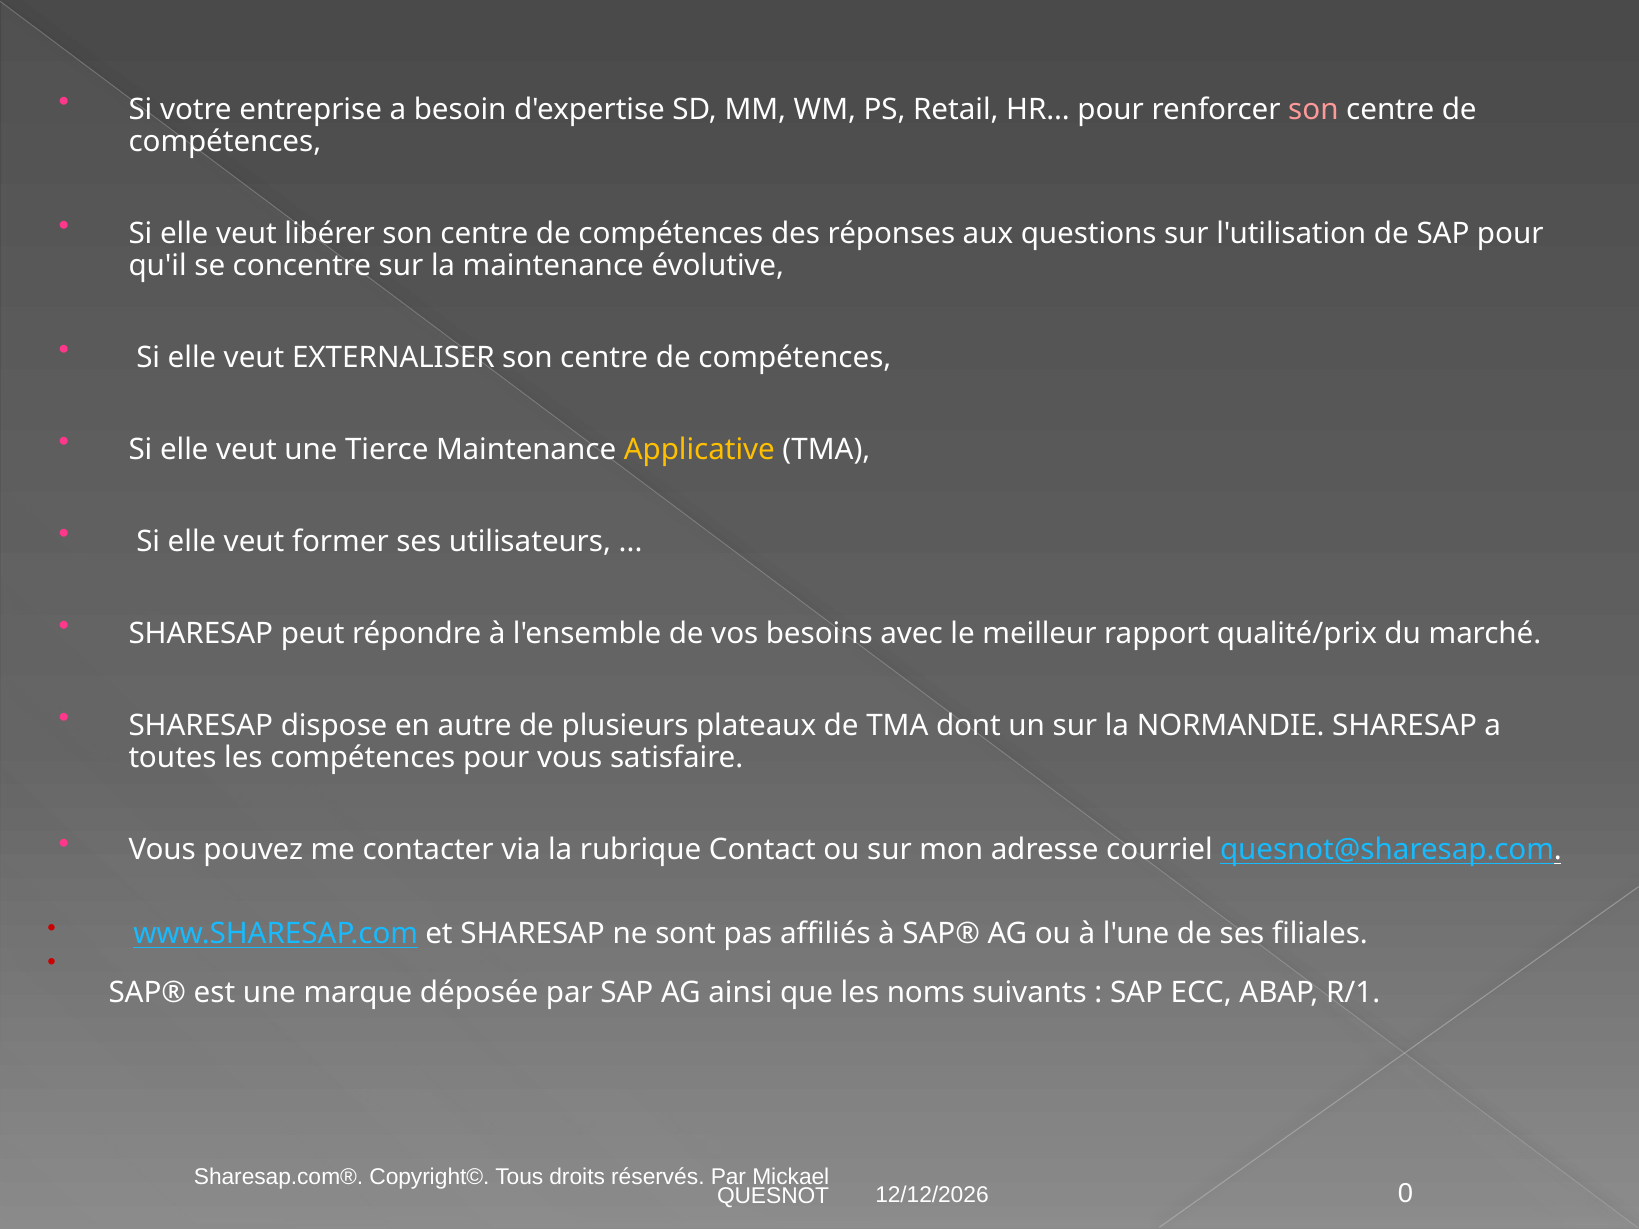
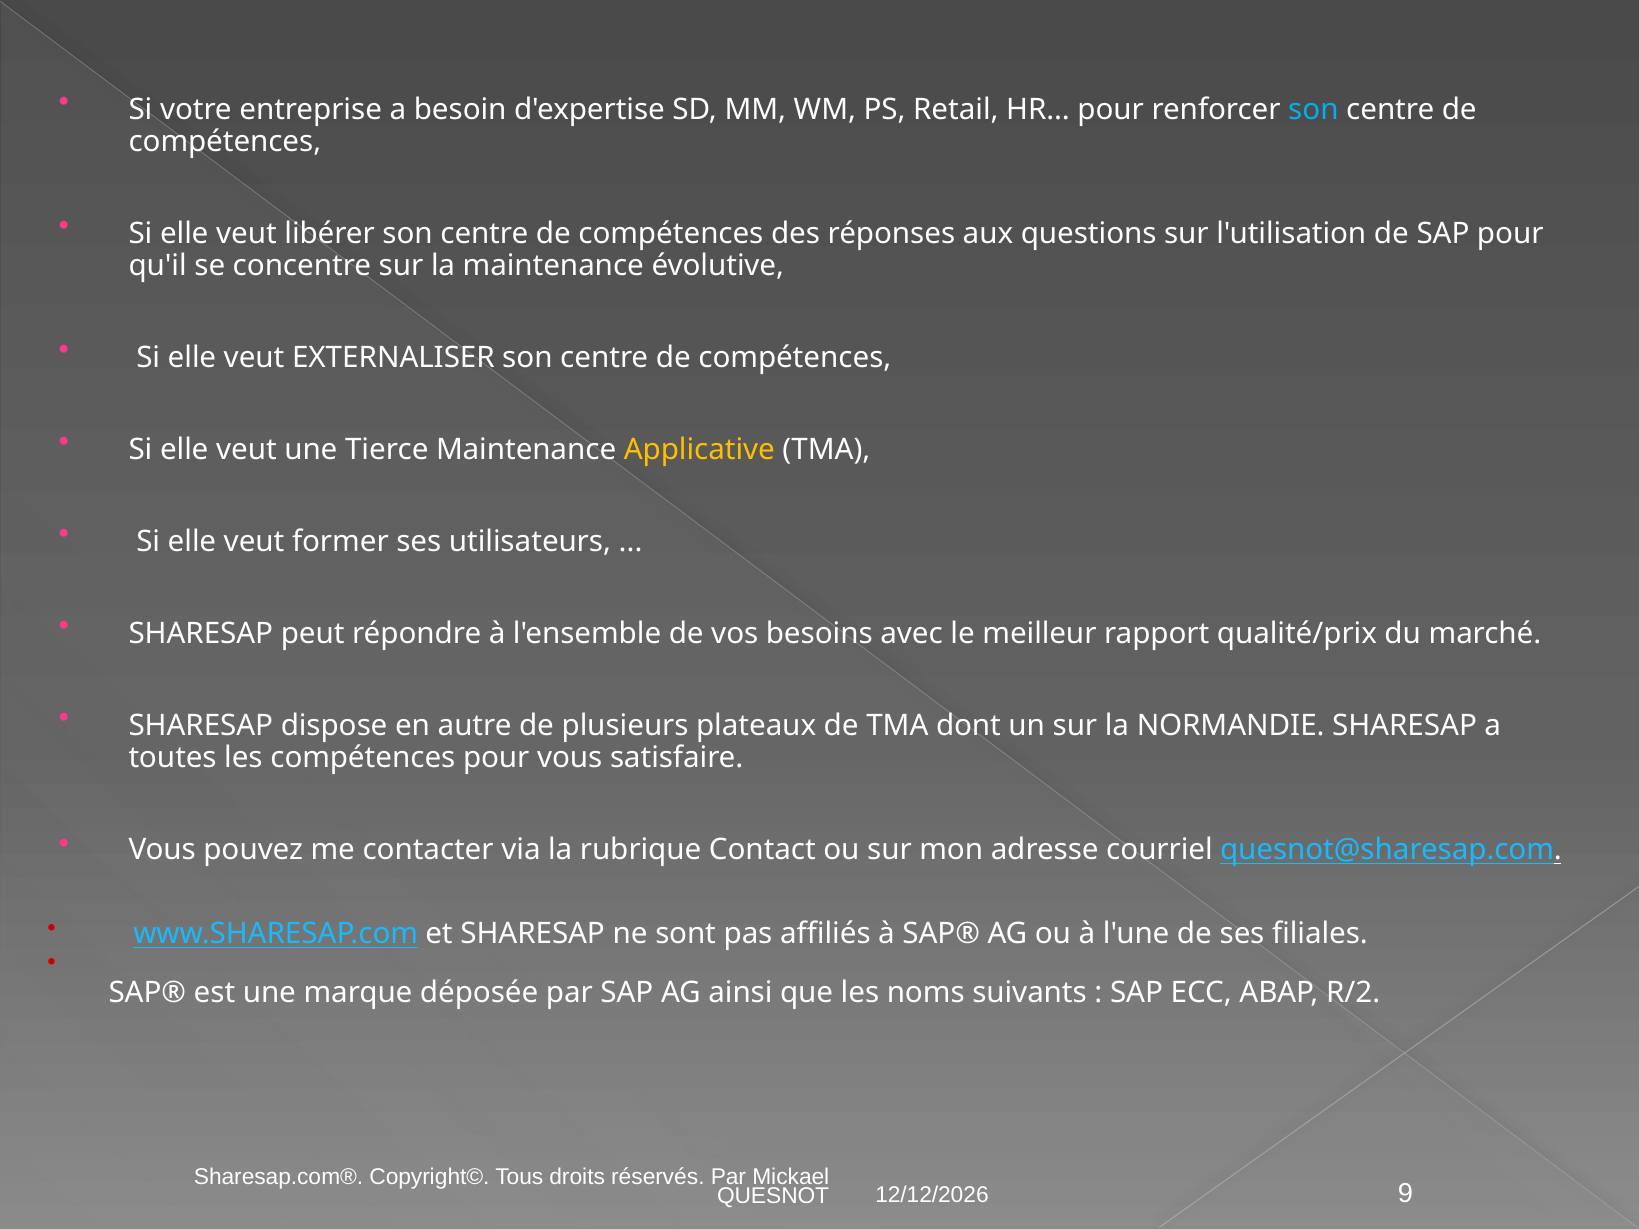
son at (1313, 110) colour: pink -> light blue
R/1: R/1 -> R/2
0: 0 -> 9
